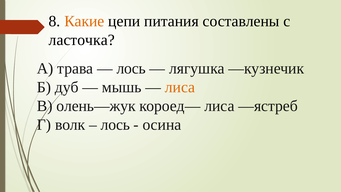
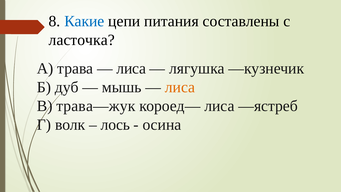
Какие colour: orange -> blue
лось at (131, 68): лось -> лиса
олень—жук: олень—жук -> трава—жук
